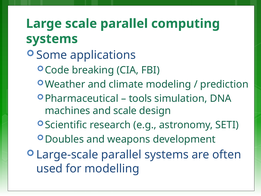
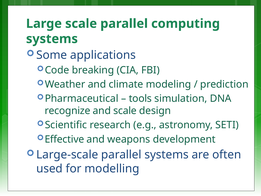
machines: machines -> recognize
Doubles: Doubles -> Effective
